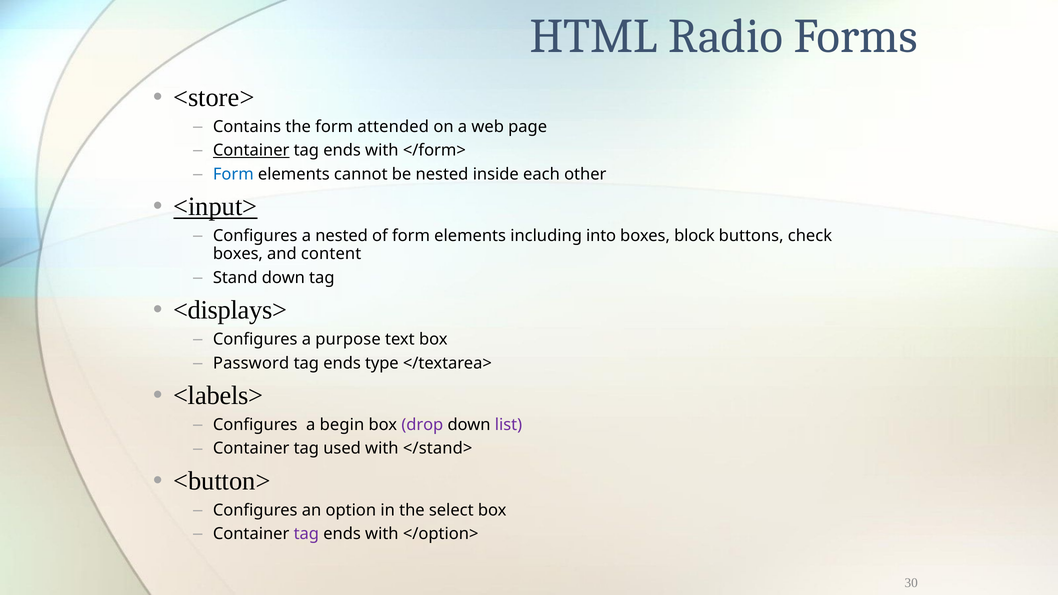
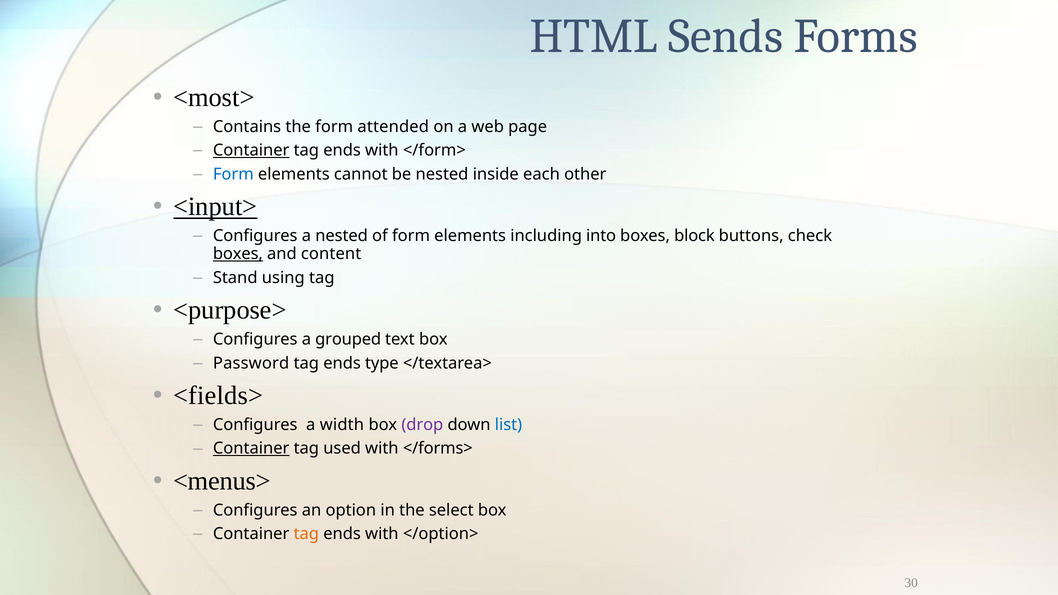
Radio: Radio -> Sends
<store>: <store> -> <most>
boxes at (238, 254) underline: none -> present
Stand down: down -> using
<displays>: <displays> -> <purpose>
purpose: purpose -> grouped
<labels>: <labels> -> <fields>
begin: begin -> width
list colour: purple -> blue
Container at (251, 449) underline: none -> present
</stand>: </stand> -> </forms>
<button>: <button> -> <menus>
tag at (306, 534) colour: purple -> orange
